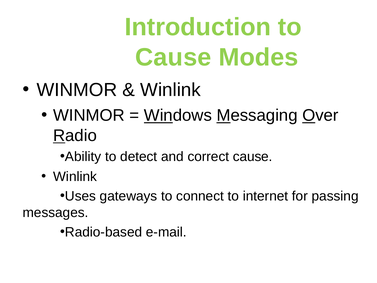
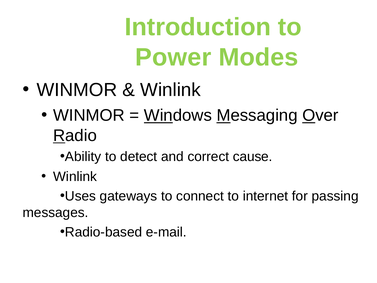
Cause at (173, 57): Cause -> Power
